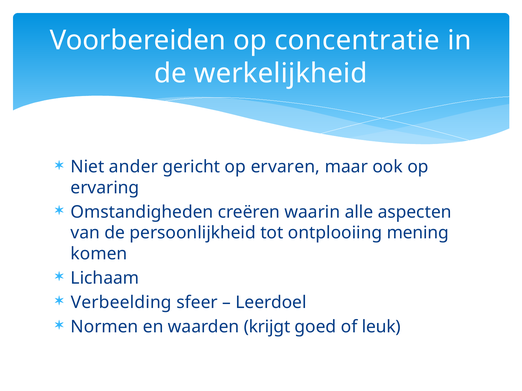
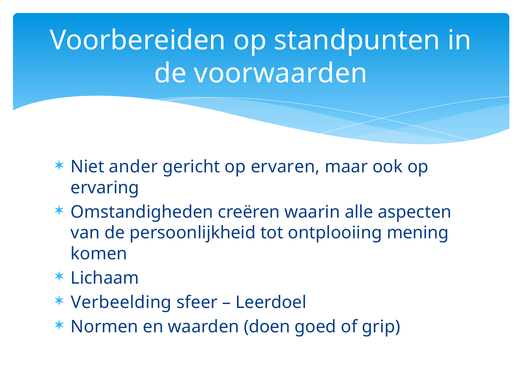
concentratie: concentratie -> standpunten
werkelijkheid: werkelijkheid -> voorwaarden
krijgt: krijgt -> doen
leuk: leuk -> grip
